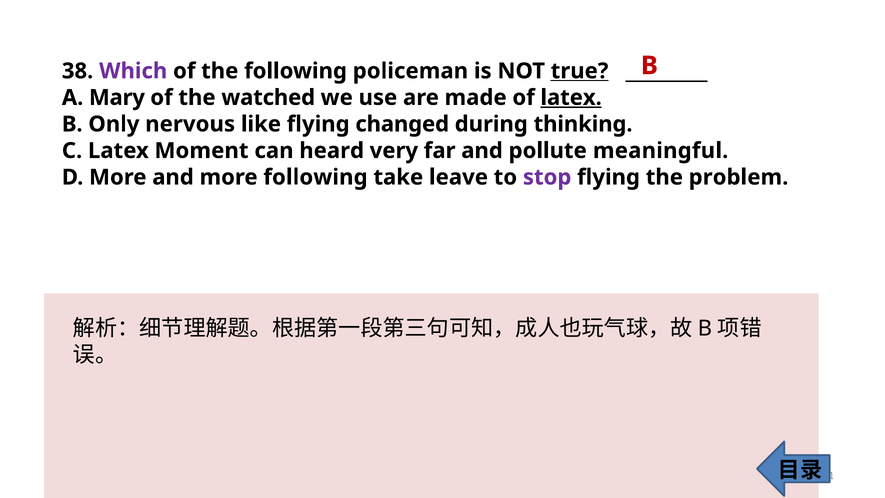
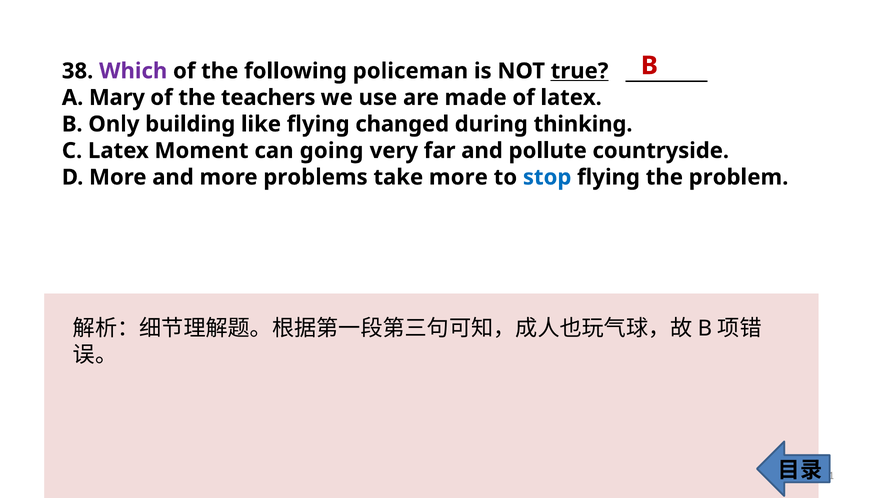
watched: watched -> teachers
latex at (571, 98) underline: present -> none
nervous: nervous -> building
heard: heard -> going
meaningful: meaningful -> countryside
more following: following -> problems
take leave: leave -> more
stop colour: purple -> blue
